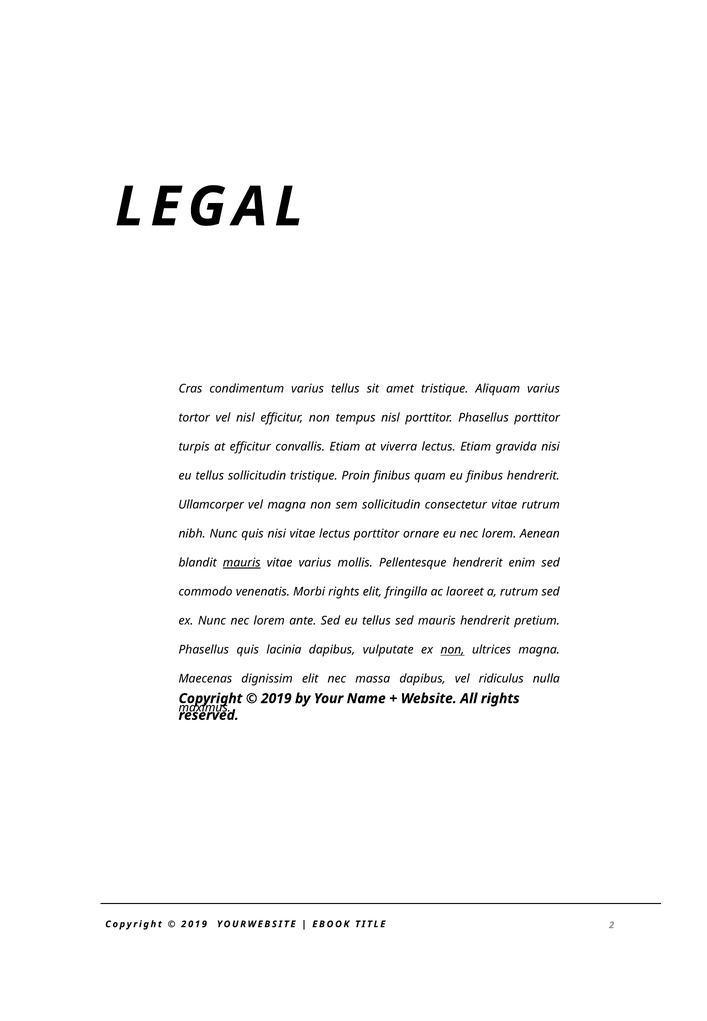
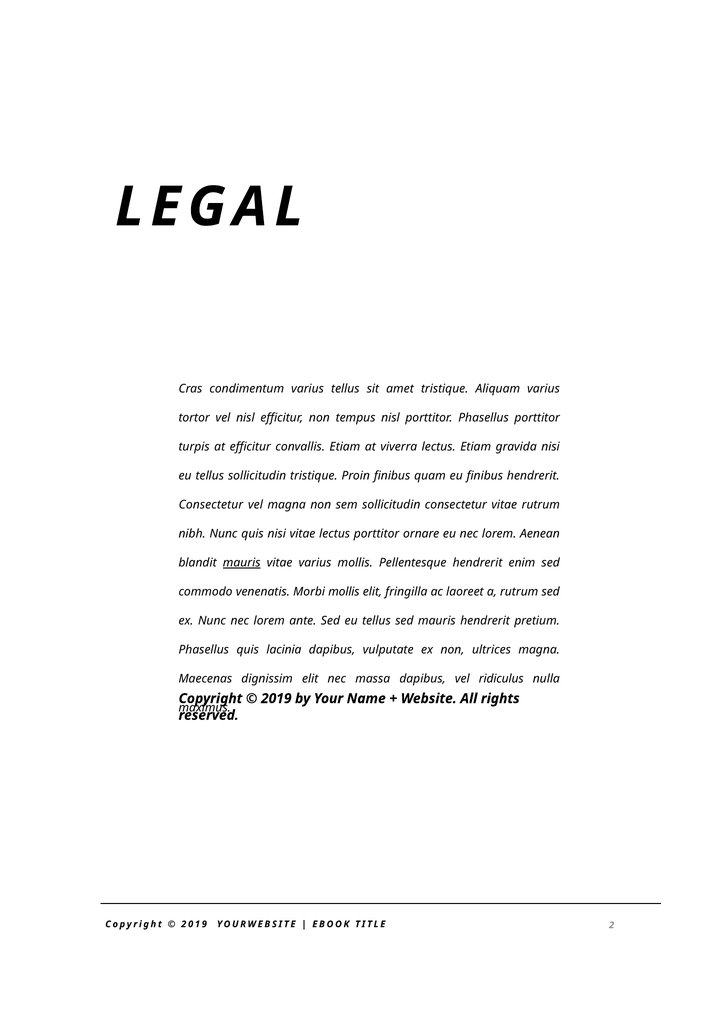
Ullamcorper at (211, 505): Ullamcorper -> Consectetur
Morbi rights: rights -> mollis
non at (453, 650) underline: present -> none
